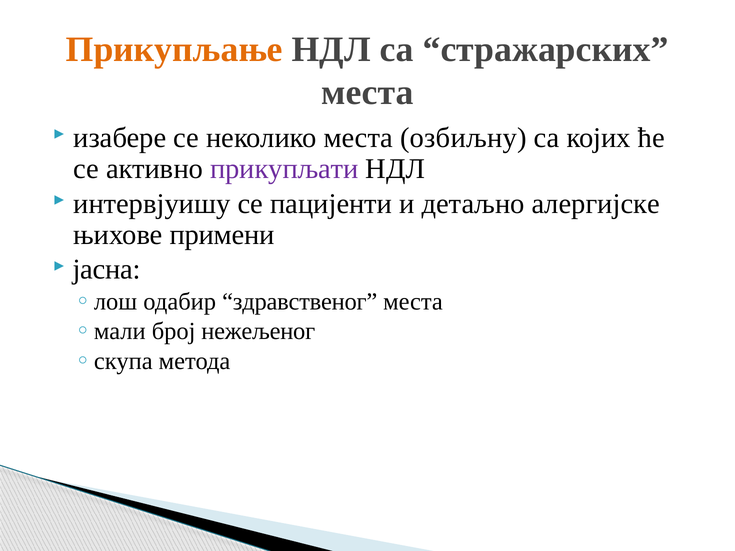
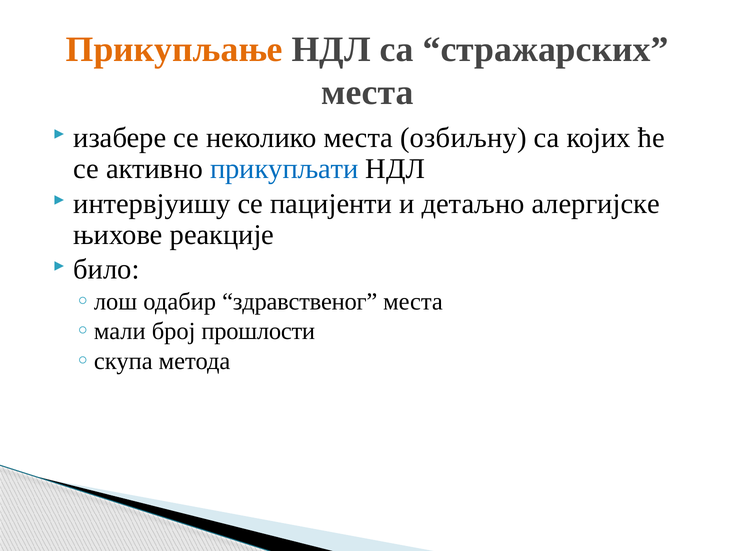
прикупљати colour: purple -> blue
примени: примени -> реакције
јасна: јасна -> било
нежељеног: нежељеног -> прошлости
